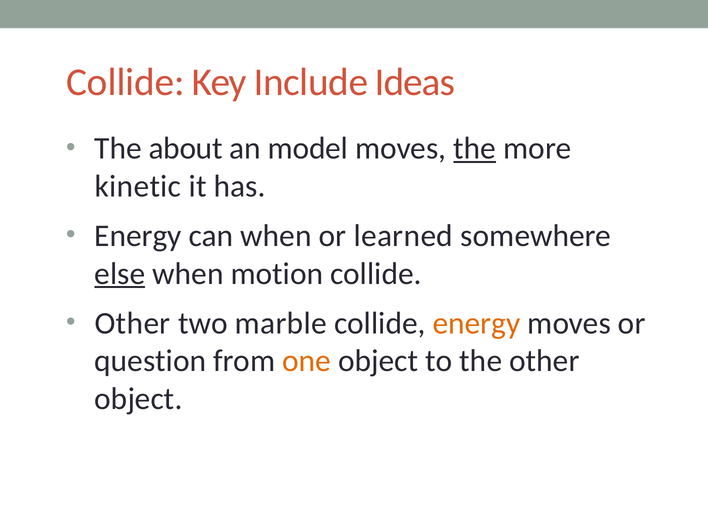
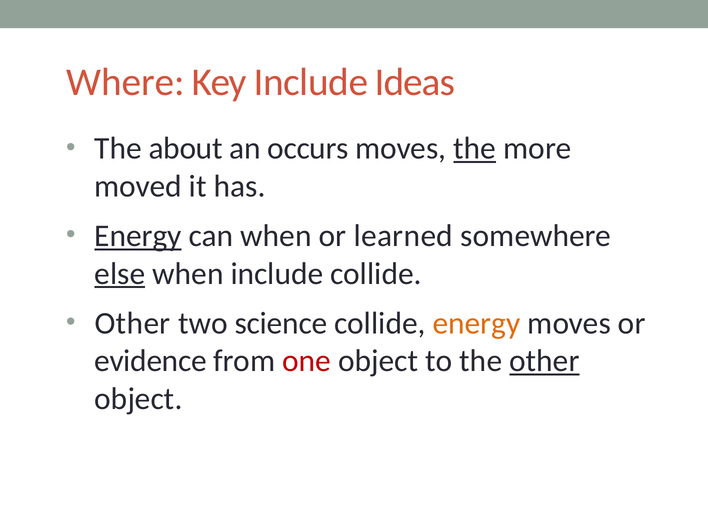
Collide at (125, 82): Collide -> Where
model: model -> occurs
kinetic: kinetic -> moved
Energy at (138, 236) underline: none -> present
when motion: motion -> include
marble: marble -> science
question: question -> evidence
one colour: orange -> red
other at (544, 361) underline: none -> present
